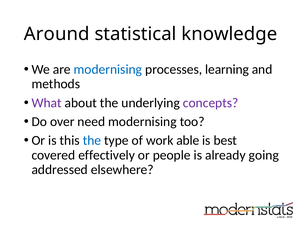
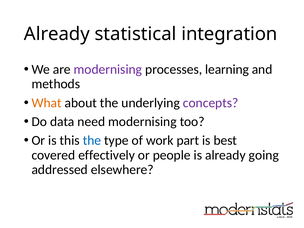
Around at (57, 34): Around -> Already
knowledge: knowledge -> integration
modernising at (108, 69) colour: blue -> purple
What colour: purple -> orange
over: over -> data
able: able -> part
